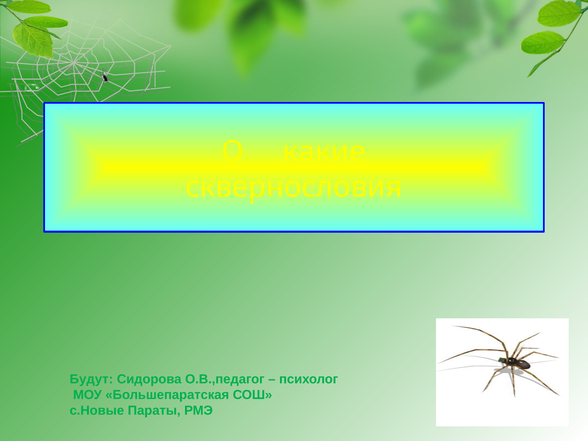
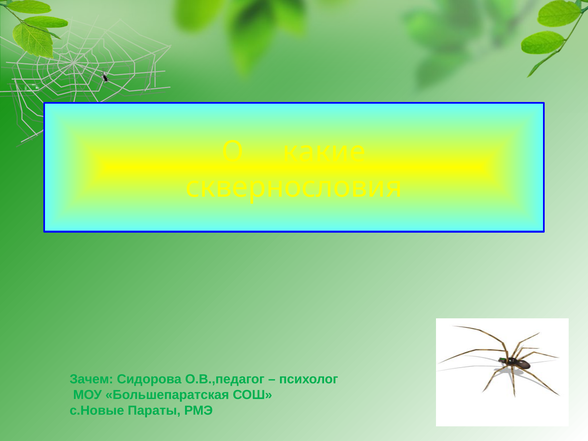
Будут: Будут -> Зачем
